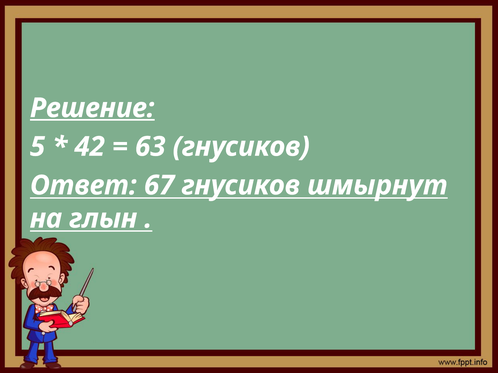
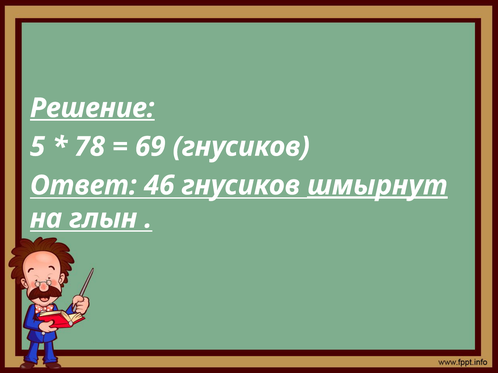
42: 42 -> 78
63: 63 -> 69
67: 67 -> 46
шмырнут underline: none -> present
